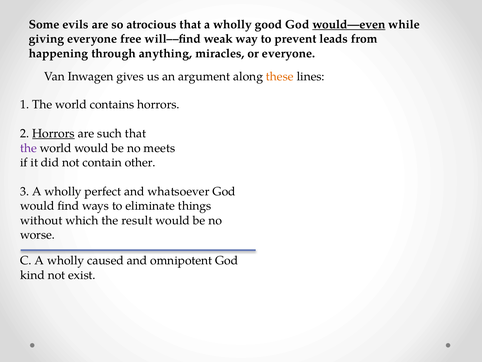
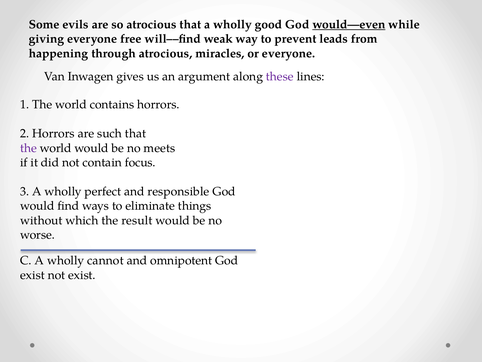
through anything: anything -> atrocious
these colour: orange -> purple
Horrors at (53, 133) underline: present -> none
other: other -> focus
whatsoever: whatsoever -> responsible
caused: caused -> cannot
kind at (32, 275): kind -> exist
